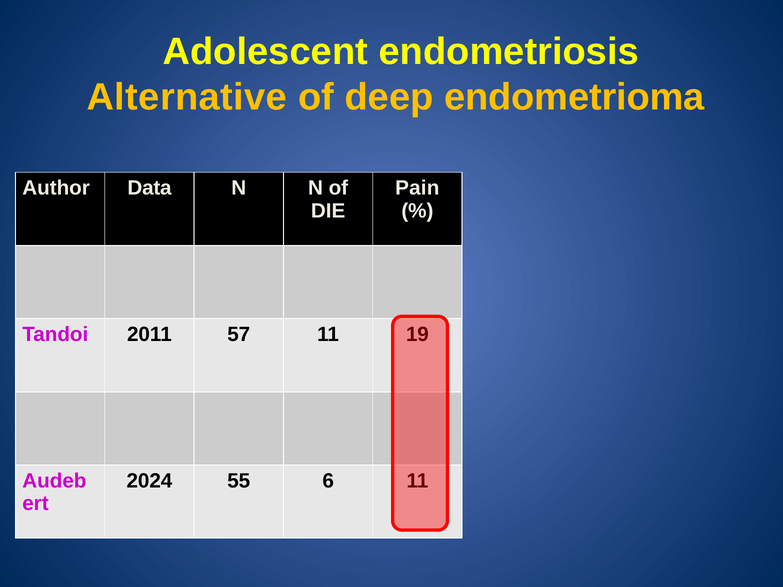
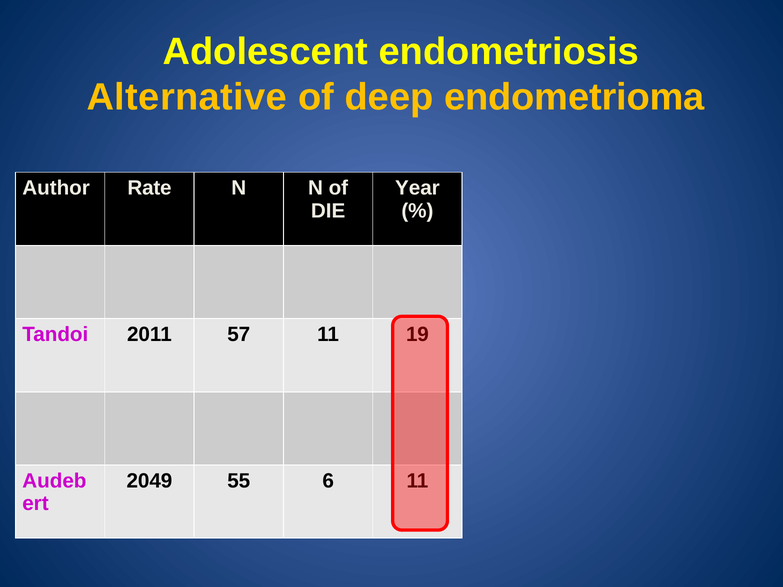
Data: Data -> Rate
Pain: Pain -> Year
2024: 2024 -> 2049
